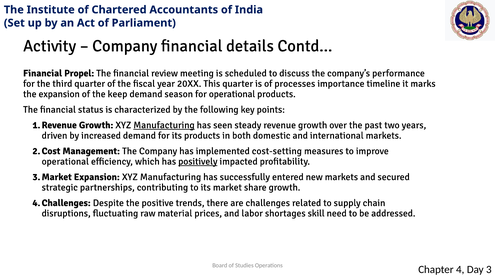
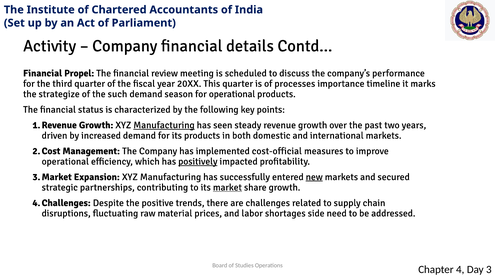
the expansion: expansion -> strategize
keep: keep -> such
cost-setting: cost-setting -> cost-official
new underline: none -> present
market underline: none -> present
skill: skill -> side
